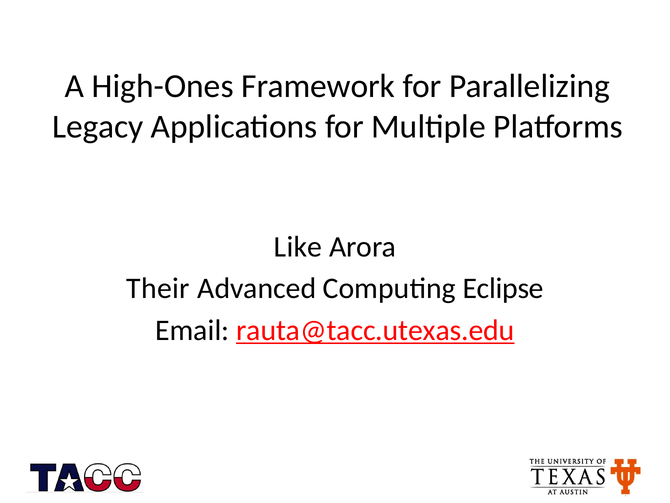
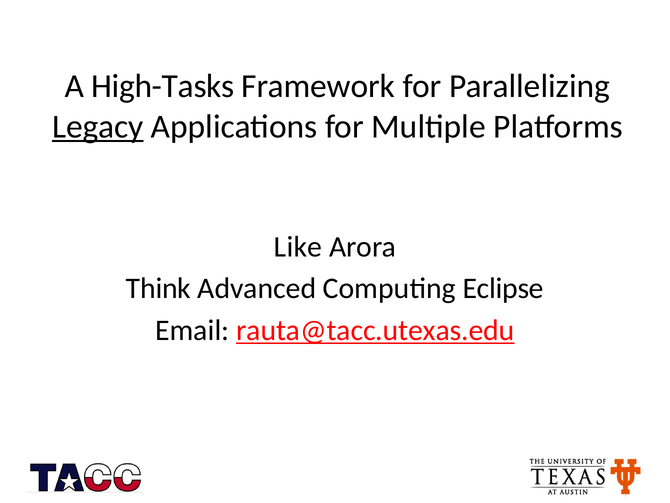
High-Ones: High-Ones -> High-Tasks
Legacy underline: none -> present
Their: Their -> Think
